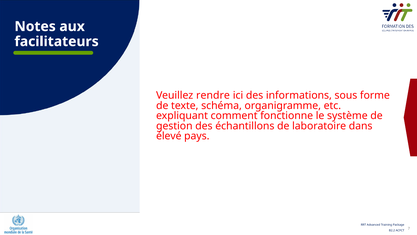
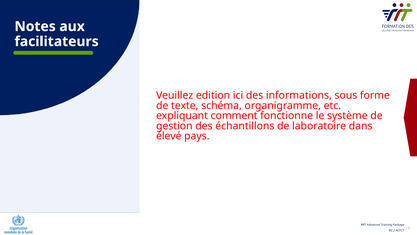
rendre: rendre -> edition
